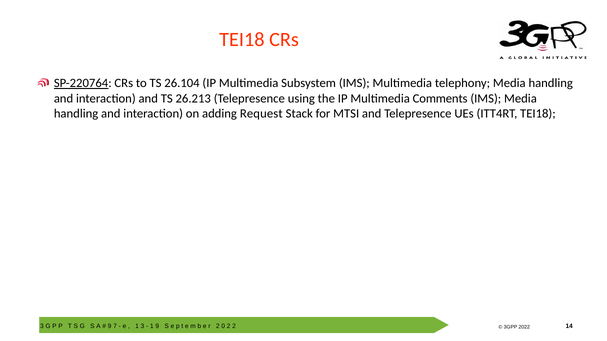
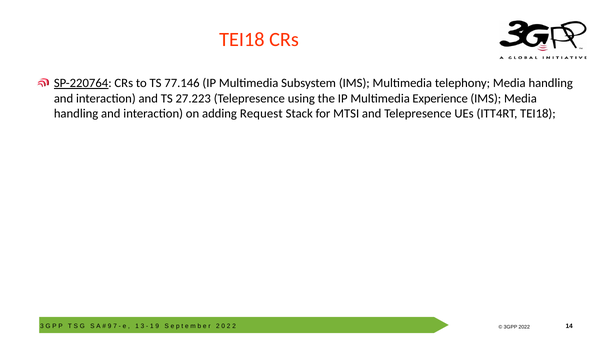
26.104: 26.104 -> 77.146
26.213: 26.213 -> 27.223
Comments: Comments -> Experience
